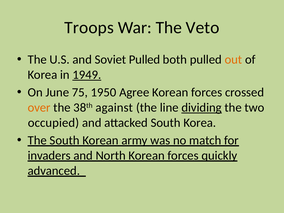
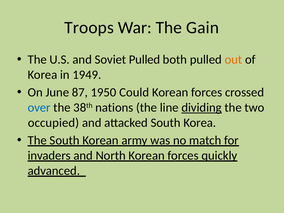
Veto: Veto -> Gain
1949 underline: present -> none
75: 75 -> 87
Agree: Agree -> Could
over colour: orange -> blue
against: against -> nations
